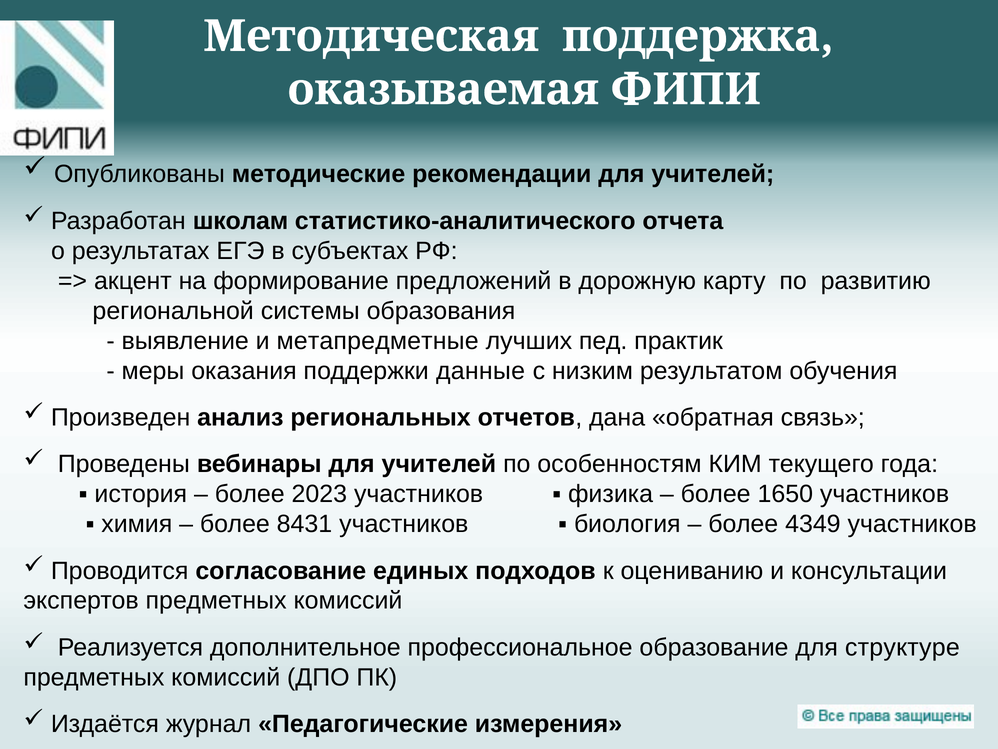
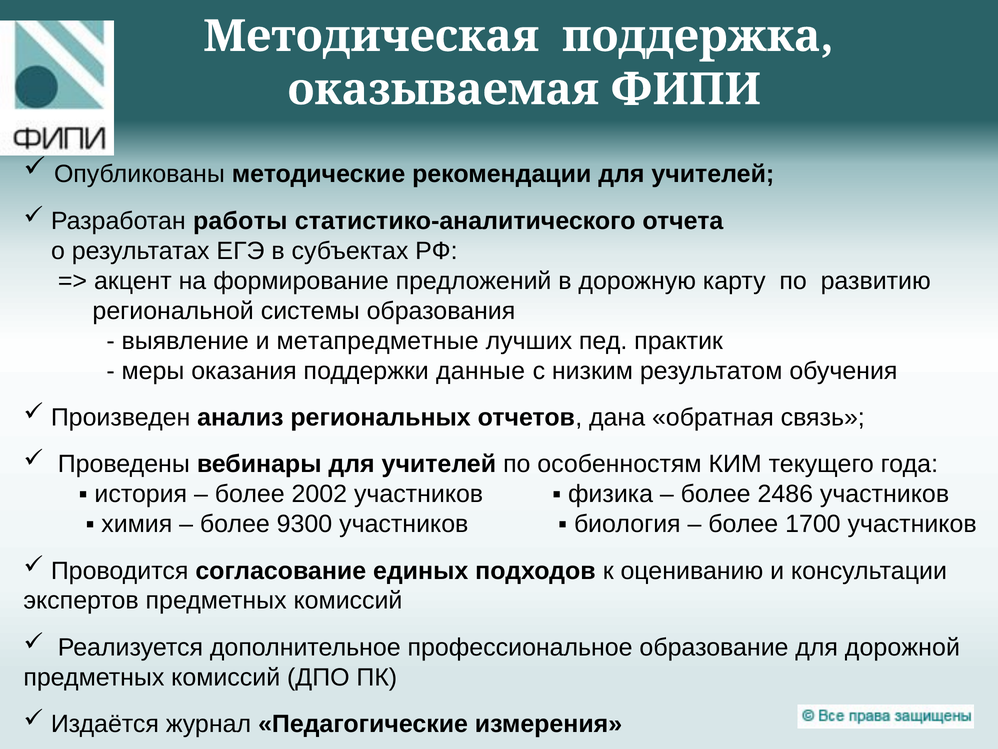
школам: школам -> работы
2023: 2023 -> 2002
1650: 1650 -> 2486
8431: 8431 -> 9300
4349: 4349 -> 1700
структуре: структуре -> дорожной
